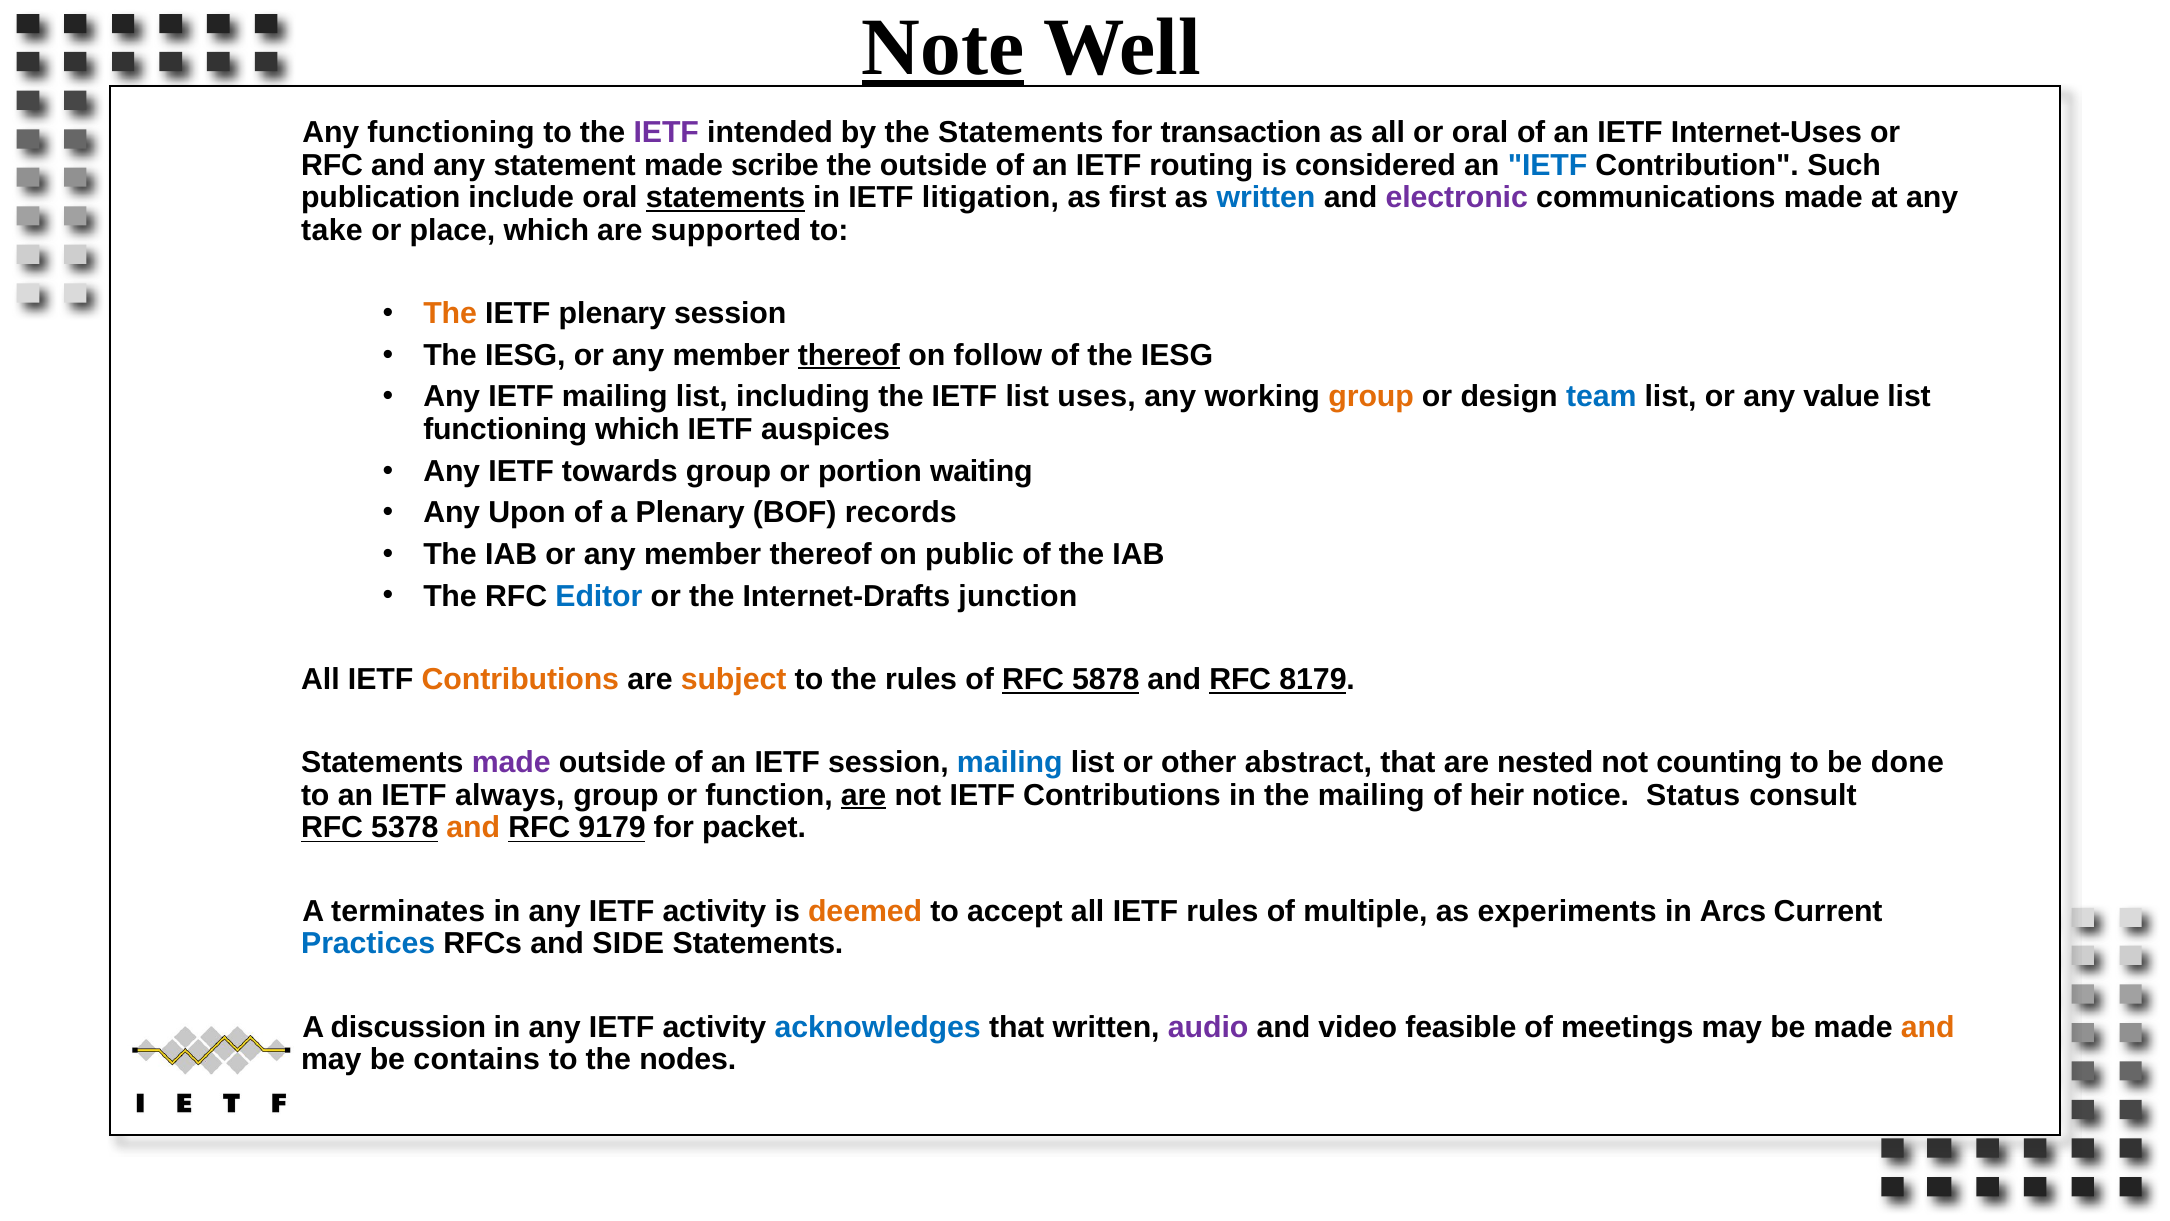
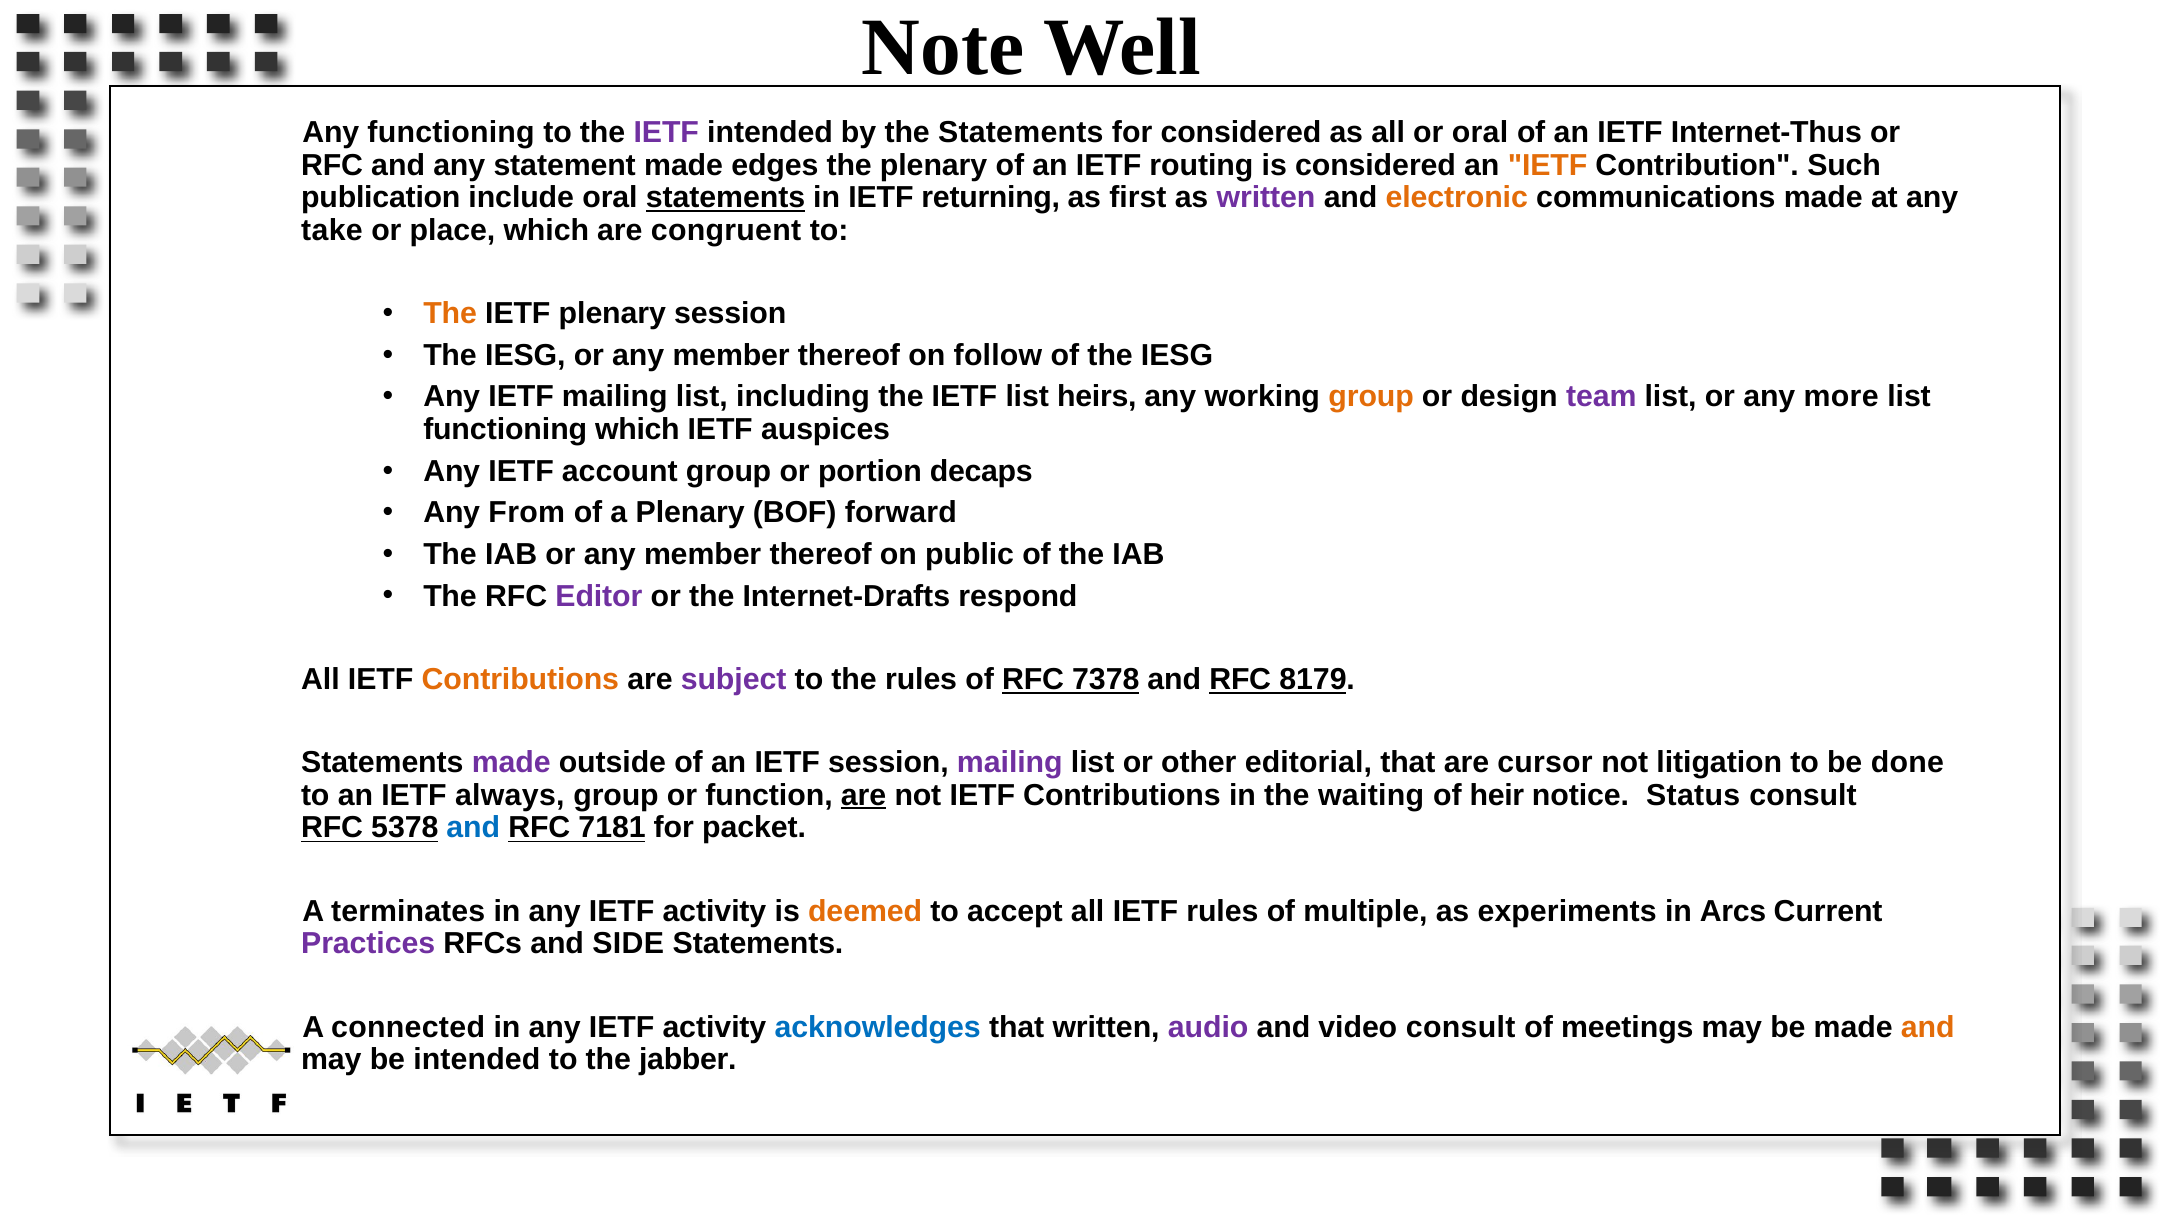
Note underline: present -> none
for transaction: transaction -> considered
Internet-Uses: Internet-Uses -> Internet-Thus
scribe: scribe -> edges
the outside: outside -> plenary
IETF at (1548, 165) colour: blue -> orange
litigation: litigation -> returning
written at (1266, 198) colour: blue -> purple
electronic colour: purple -> orange
supported: supported -> congruent
thereof at (849, 355) underline: present -> none
uses: uses -> heirs
team colour: blue -> purple
value: value -> more
towards: towards -> account
waiting: waiting -> decaps
Upon: Upon -> From
records: records -> forward
Editor colour: blue -> purple
junction: junction -> respond
subject colour: orange -> purple
5878: 5878 -> 7378
mailing at (1010, 762) colour: blue -> purple
abstract: abstract -> editorial
nested: nested -> cursor
counting: counting -> litigation
the mailing: mailing -> waiting
and at (473, 828) colour: orange -> blue
9179: 9179 -> 7181
Practices colour: blue -> purple
discussion: discussion -> connected
video feasible: feasible -> consult
be contains: contains -> intended
nodes: nodes -> jabber
